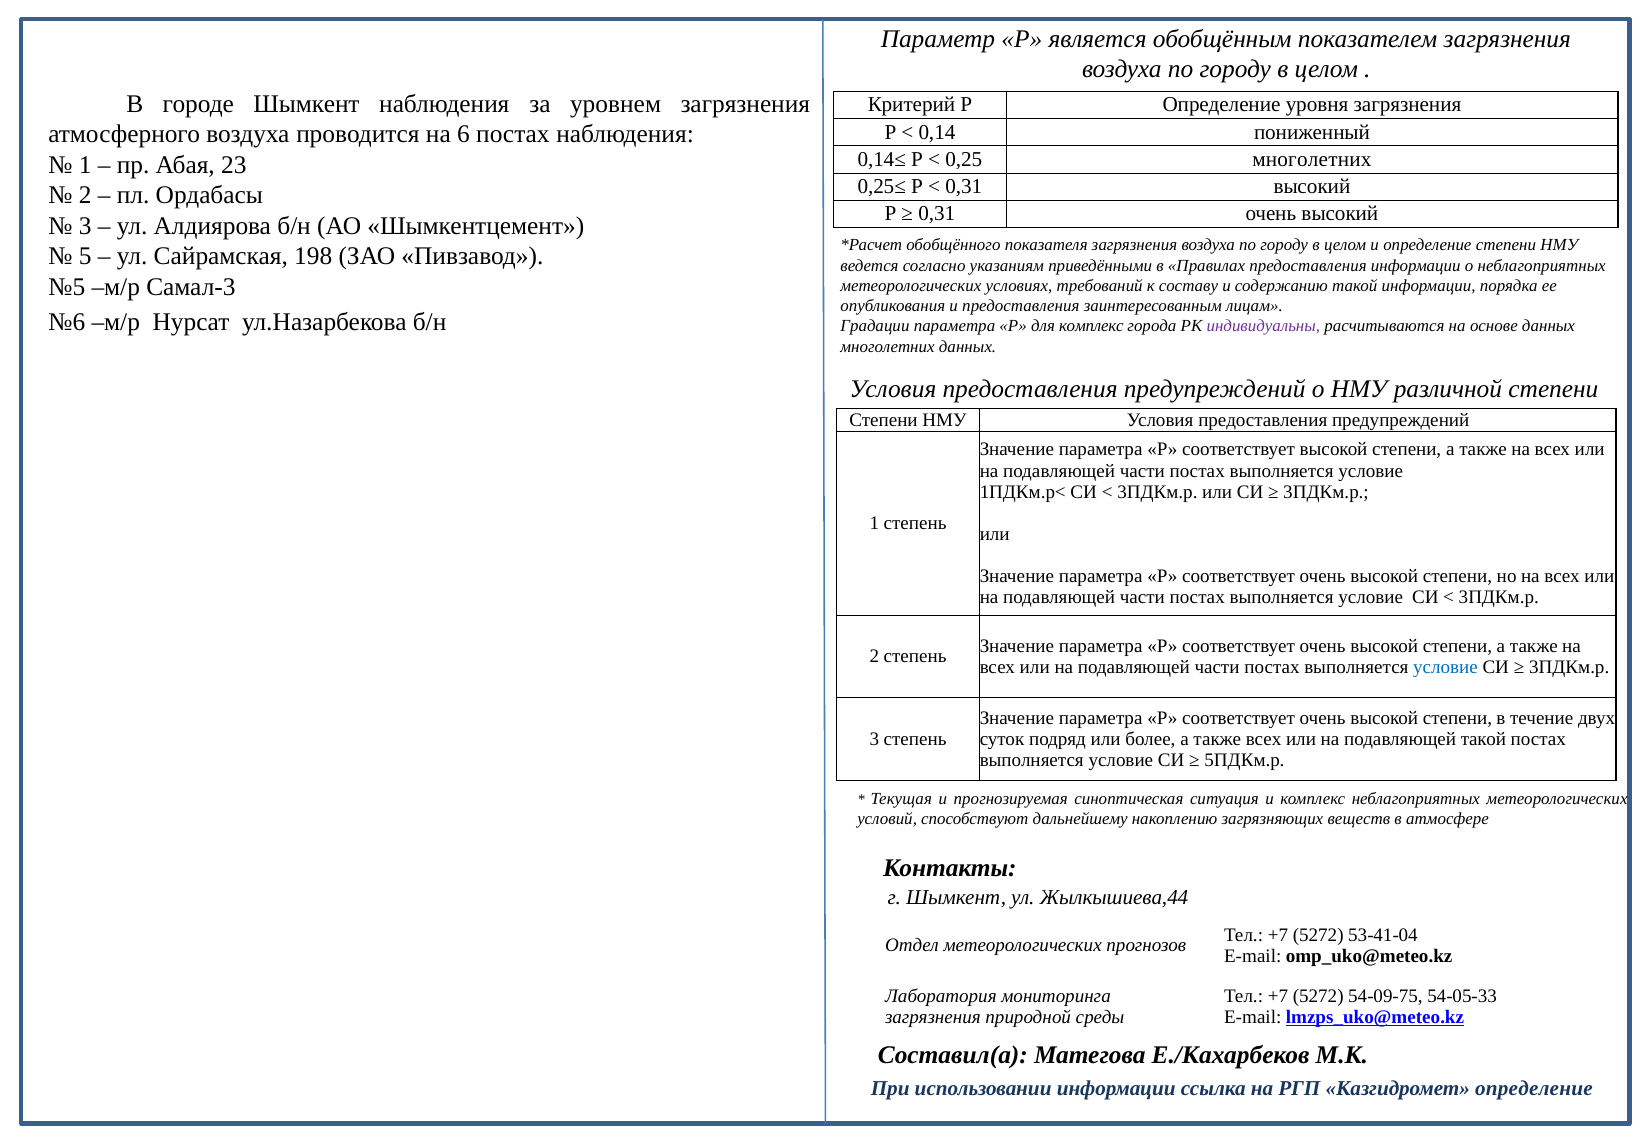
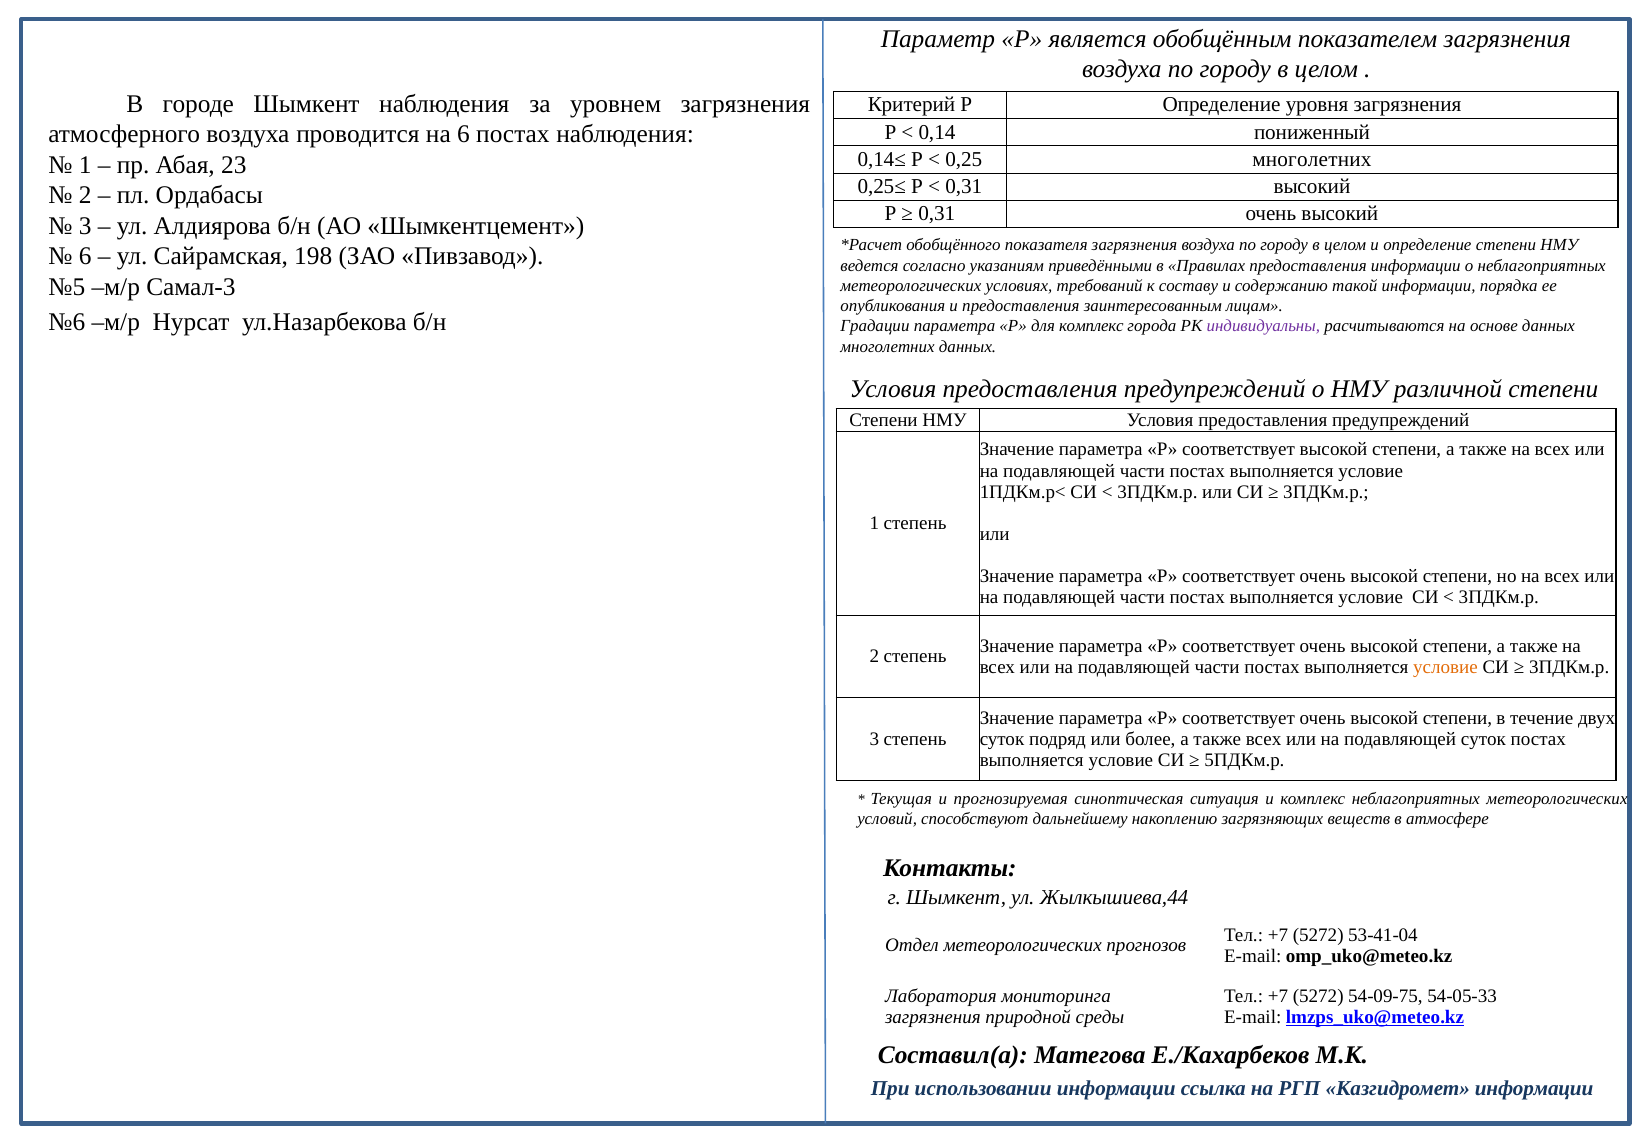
5 at (85, 256): 5 -> 6
условие at (1445, 667) colour: blue -> orange
подавляющей такой: такой -> суток
Казгидромет определение: определение -> информации
